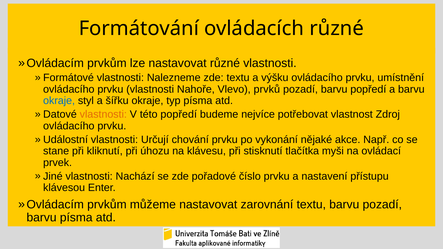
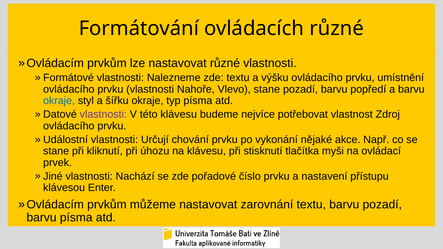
Vlevo prvků: prvků -> stane
vlastnosti at (103, 115) colour: orange -> purple
této popředí: popředí -> klávesu
